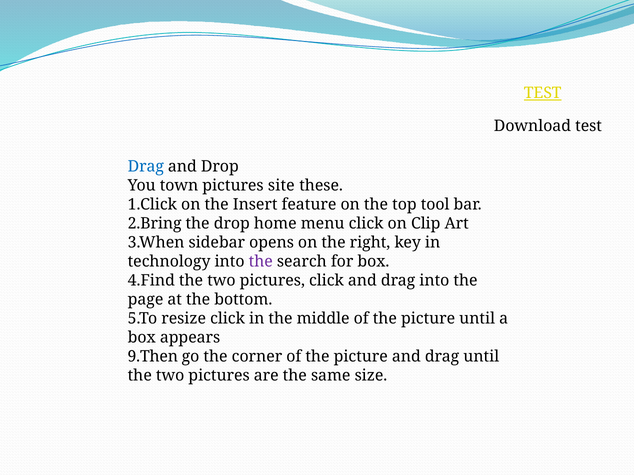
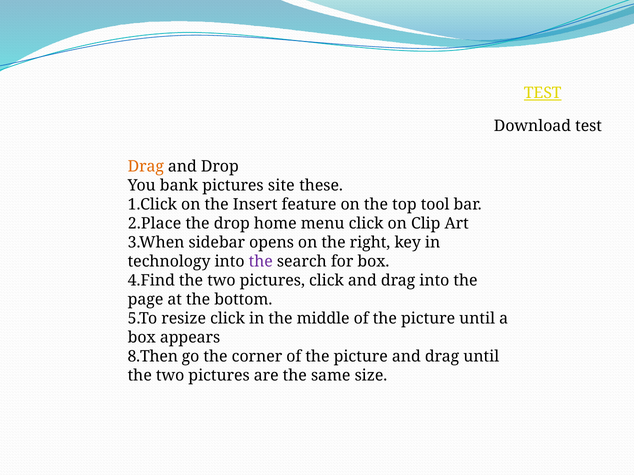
Drag at (146, 167) colour: blue -> orange
town: town -> bank
2.Bring: 2.Bring -> 2.Place
9.Then: 9.Then -> 8.Then
